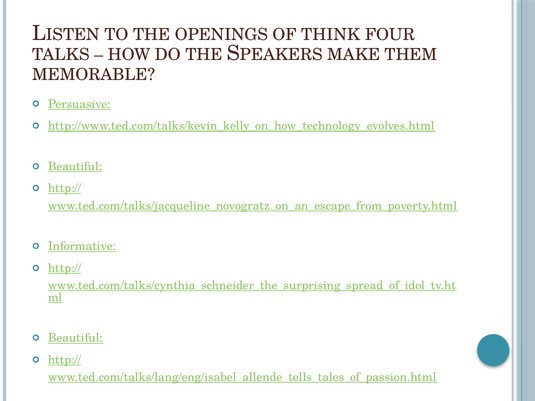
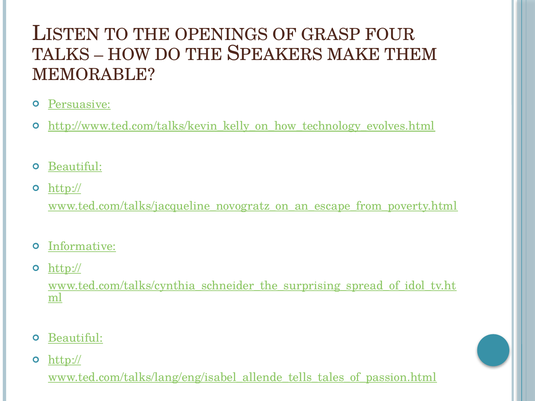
THINK: THINK -> GRASP
